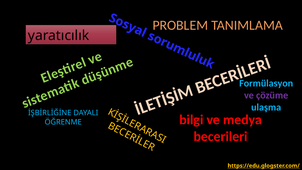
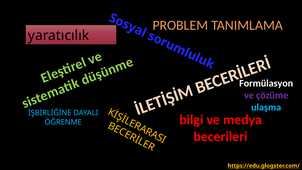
Formülasyon colour: light blue -> white
